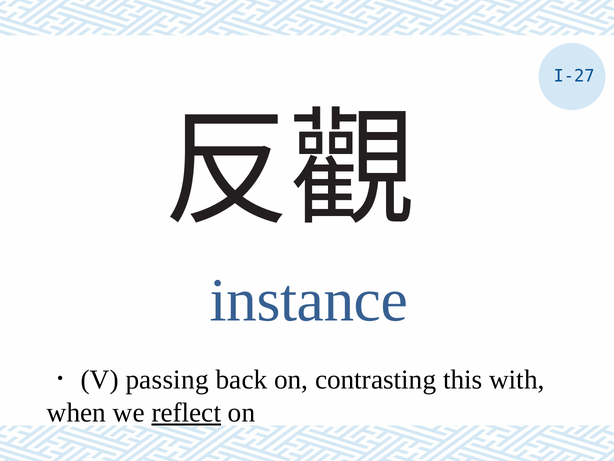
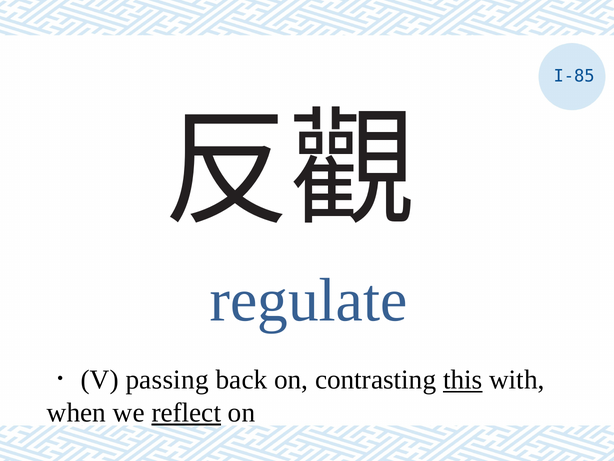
I-27: I-27 -> I-85
instance: instance -> regulate
this underline: none -> present
